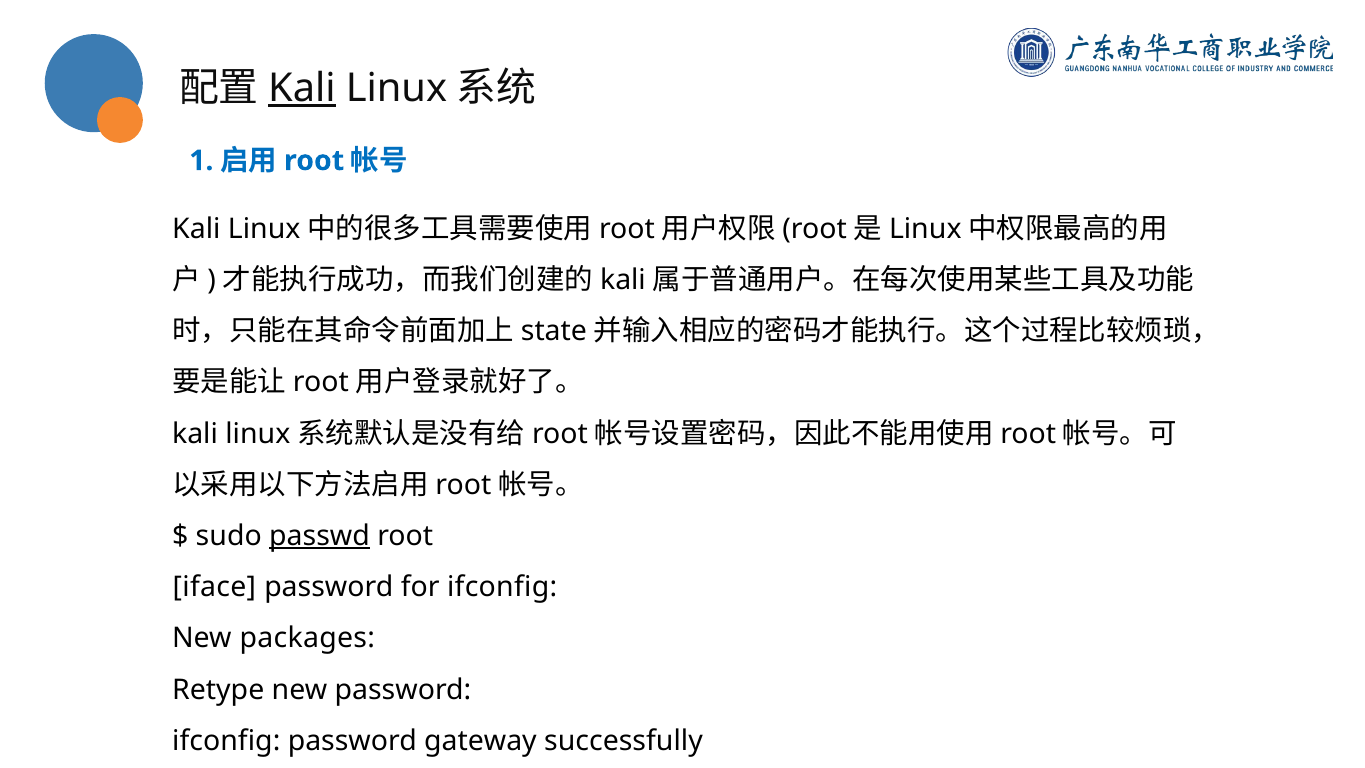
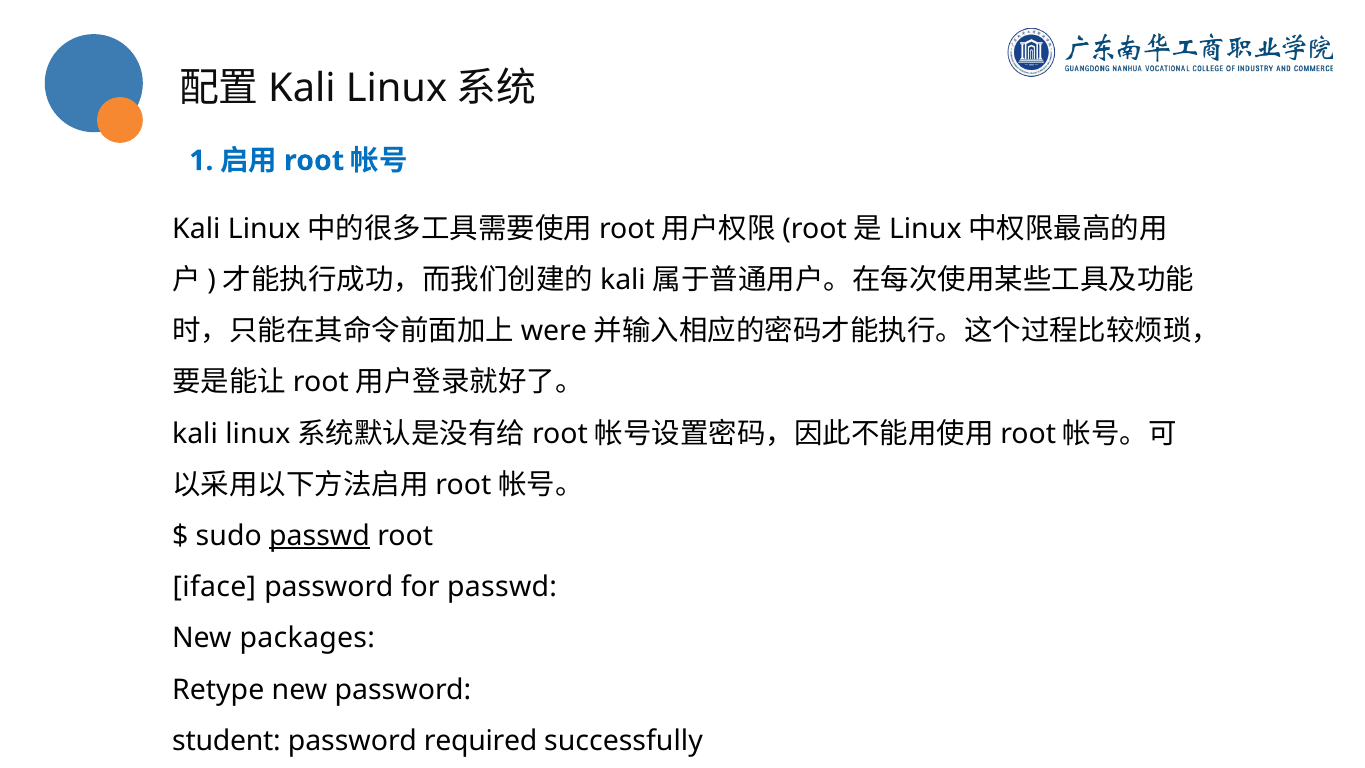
Kali at (302, 88) underline: present -> none
state: state -> were
for ifconfig: ifconfig -> passwd
ifconfig at (226, 741): ifconfig -> student
gateway: gateway -> required
